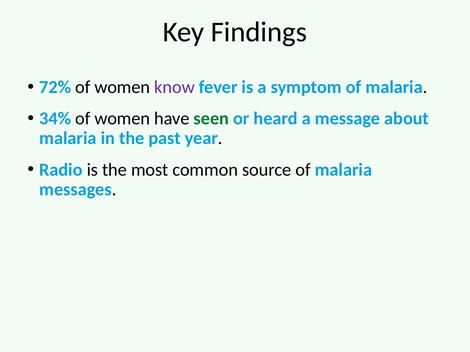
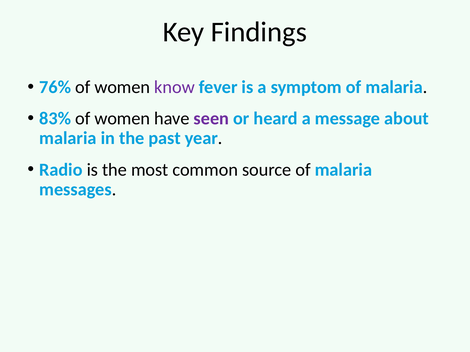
72%: 72% -> 76%
34%: 34% -> 83%
seen colour: green -> purple
